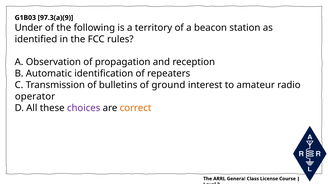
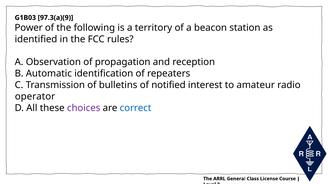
Under: Under -> Power
ground: ground -> notified
correct colour: orange -> blue
